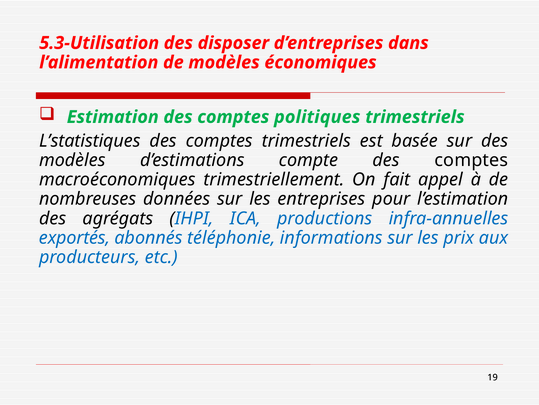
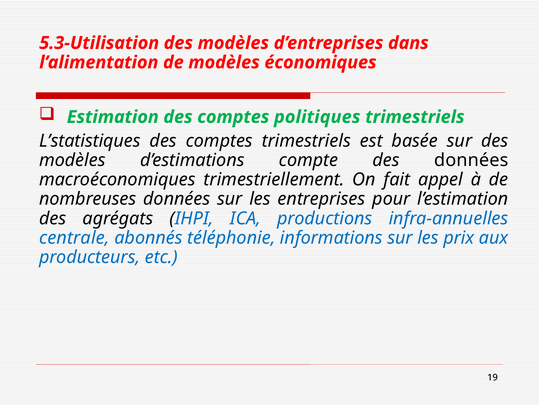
5.3-Utilisation des disposer: disposer -> modèles
comptes at (471, 160): comptes -> données
exportés: exportés -> centrale
